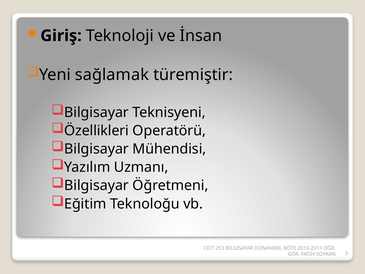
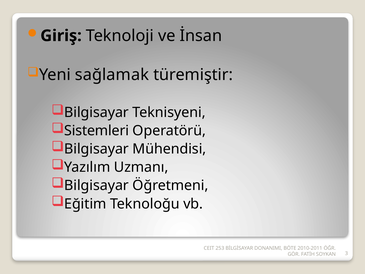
Özellikleri: Özellikleri -> Sistemleri
